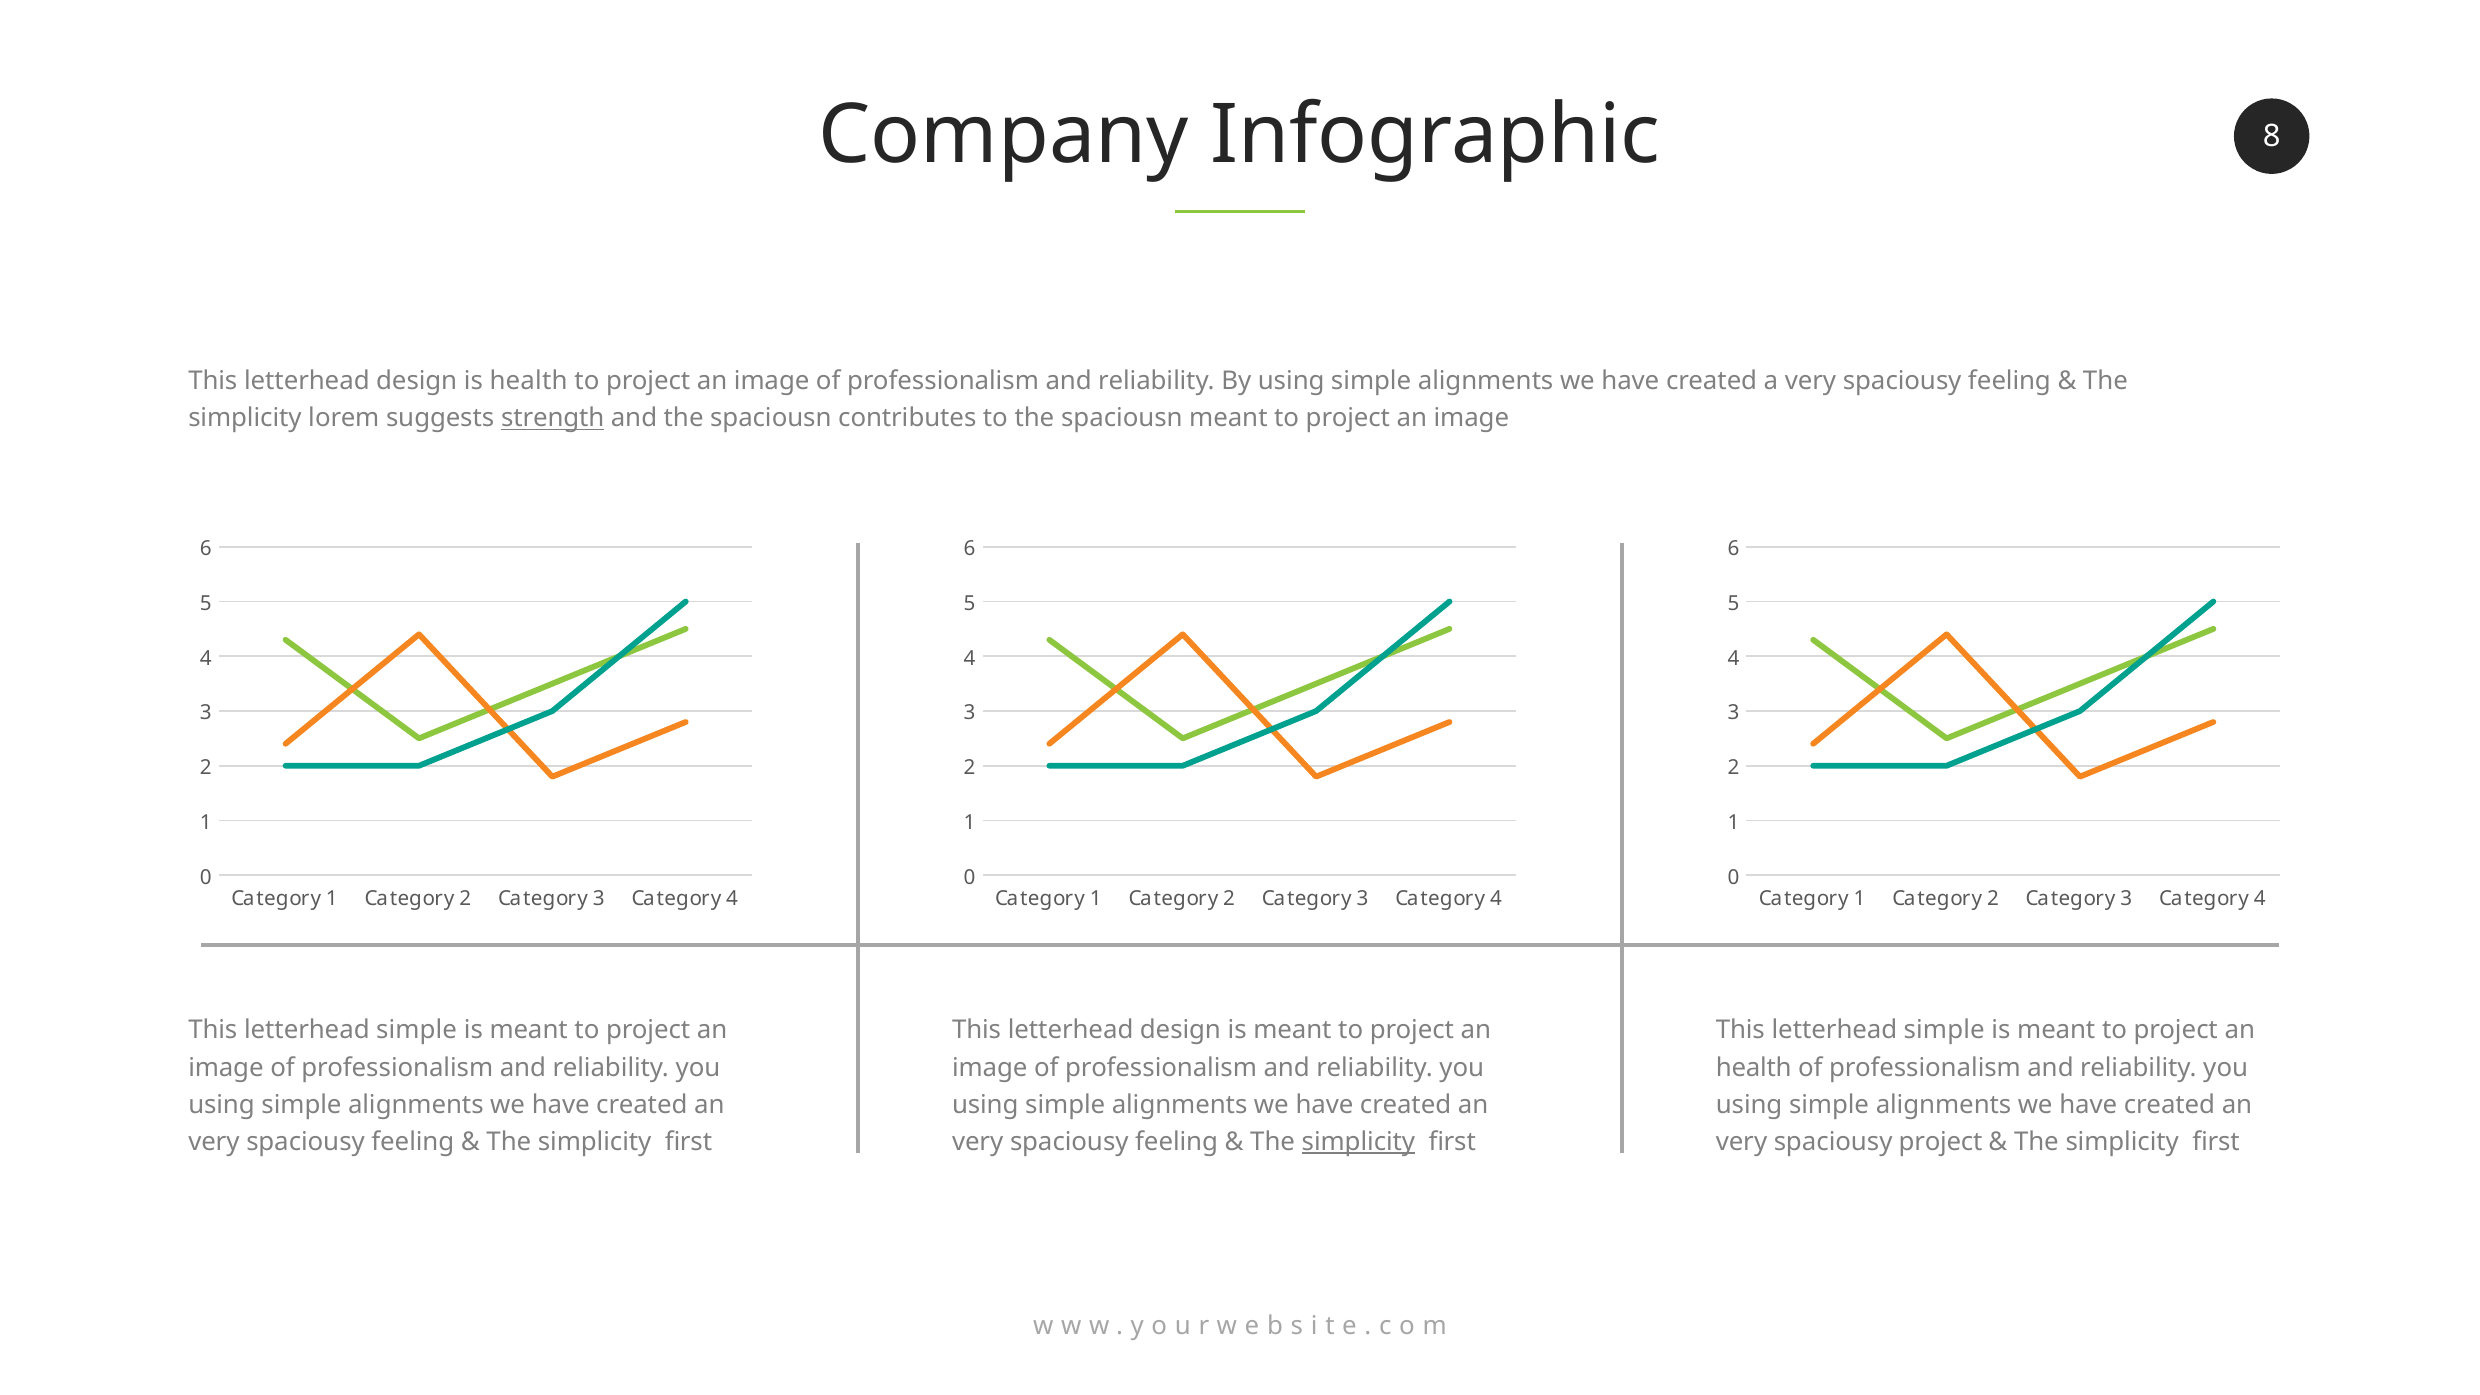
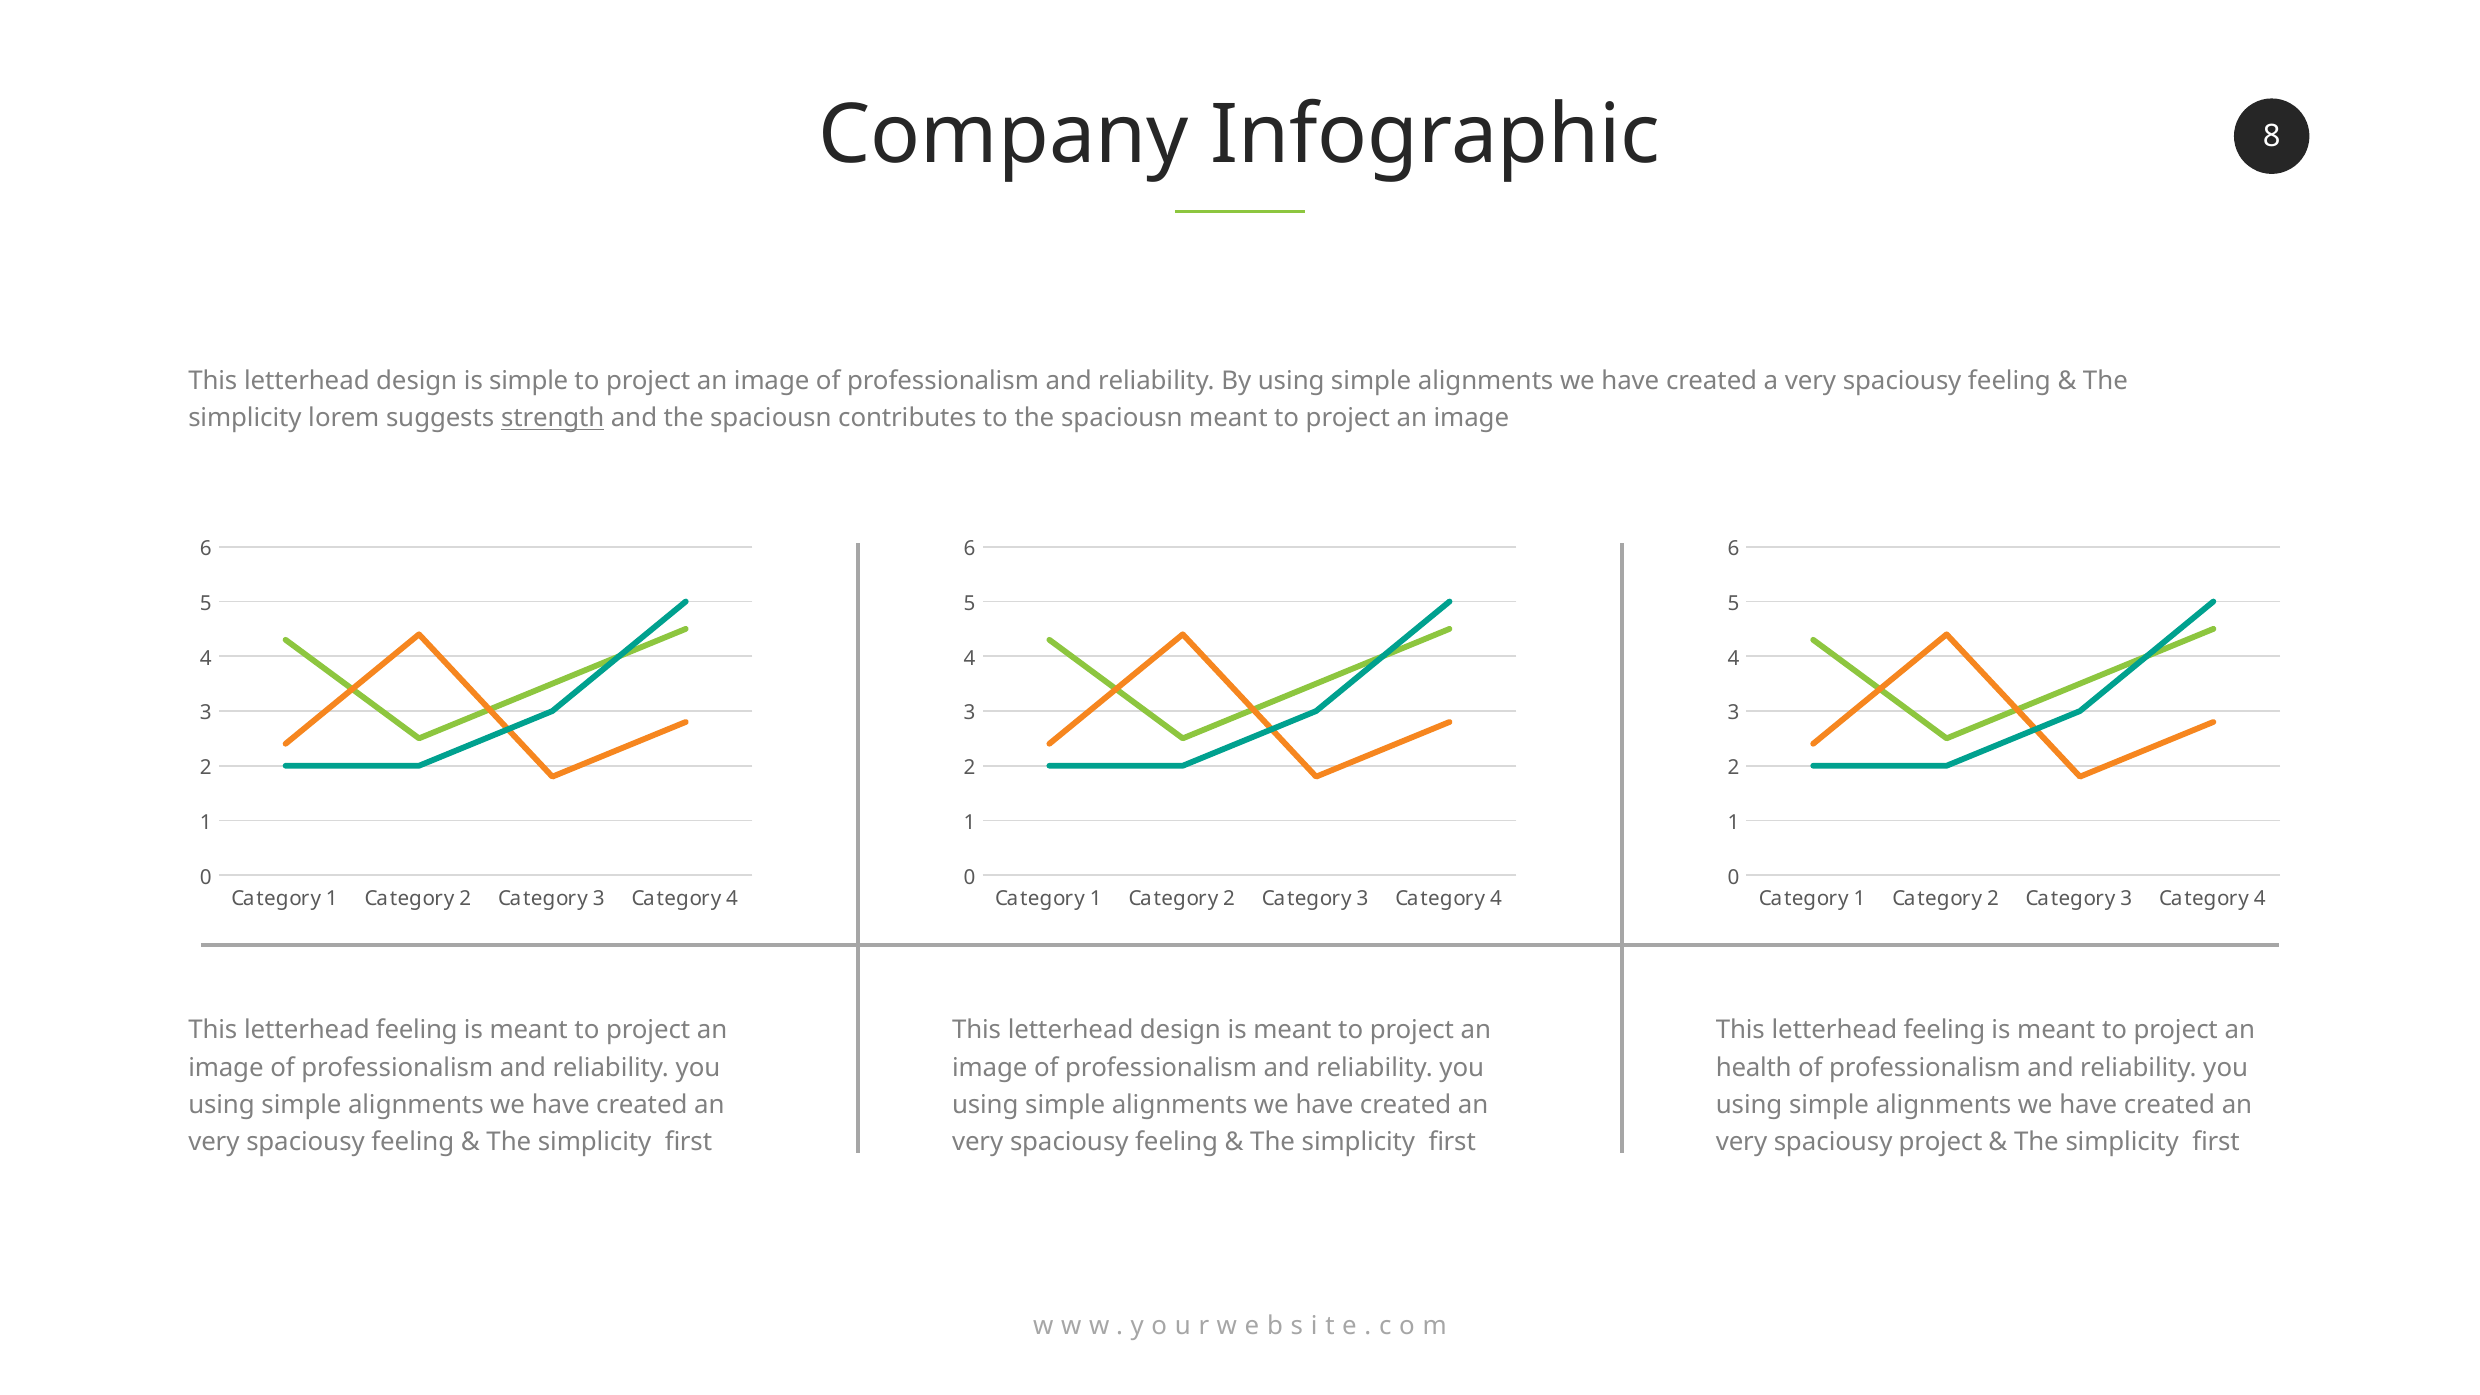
is health: health -> simple
simple at (417, 1030): simple -> feeling
simple at (1944, 1030): simple -> feeling
simplicity at (1358, 1142) underline: present -> none
